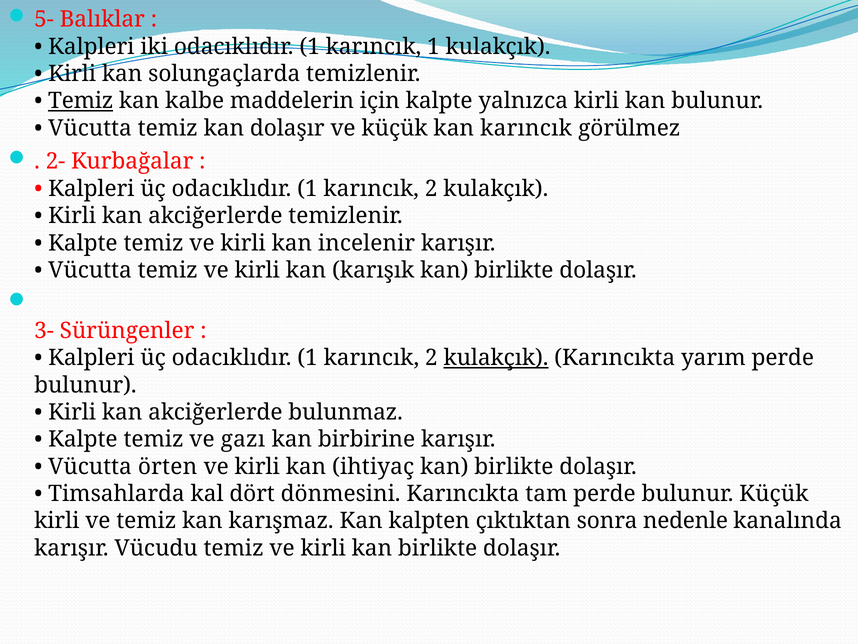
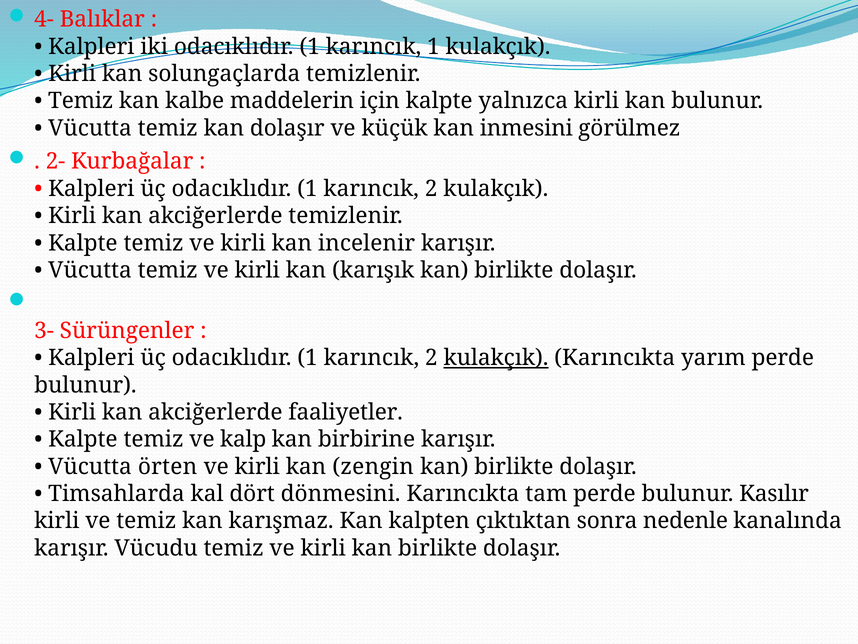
5-: 5- -> 4-
Temiz at (81, 101) underline: present -> none
kan karıncık: karıncık -> inmesini
bulunmaz: bulunmaz -> faaliyetler
gazı: gazı -> kalp
ihtiyaç: ihtiyaç -> zengin
bulunur Küçük: Küçük -> Kasılır
